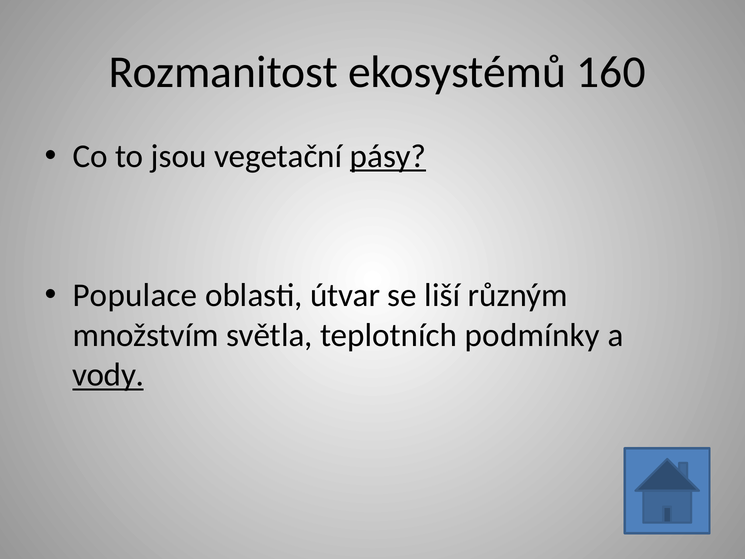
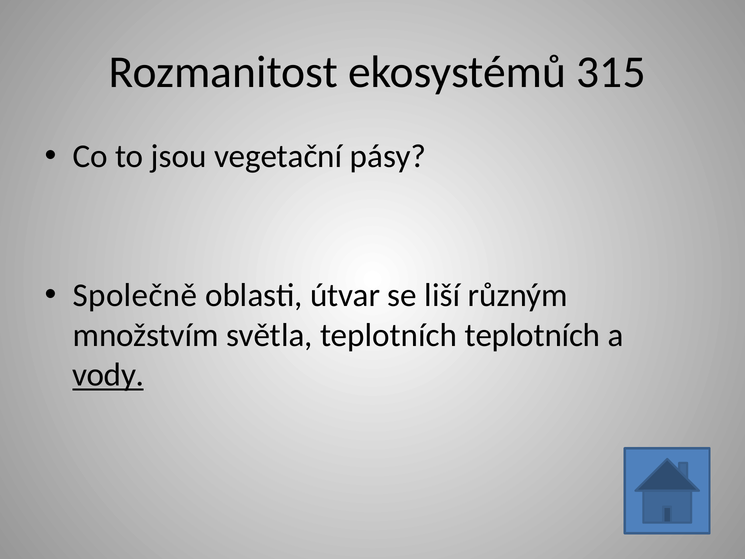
160: 160 -> 315
pásy underline: present -> none
Populace: Populace -> Společně
teplotních podmínky: podmínky -> teplotních
